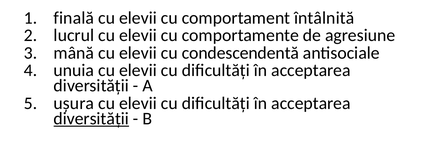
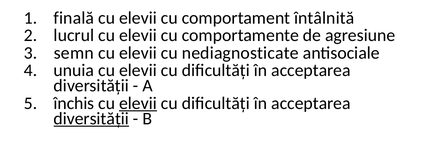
mână: mână -> semn
condescendentă: condescendentă -> nediagnosticate
ușura: ușura -> închis
elevii at (138, 103) underline: none -> present
